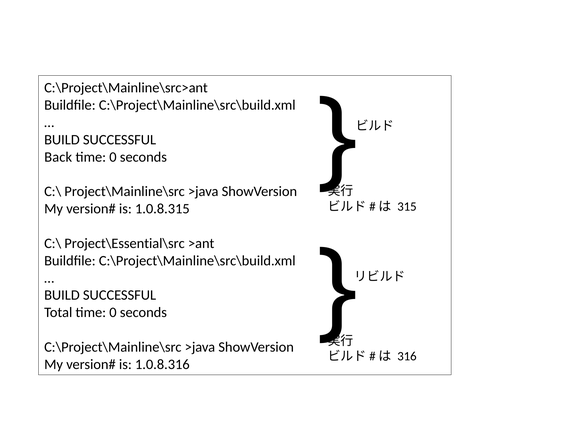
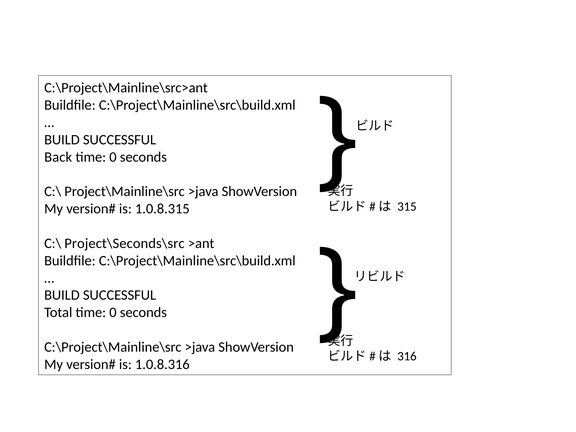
Project\Essential\src: Project\Essential\src -> Project\Seconds\src
